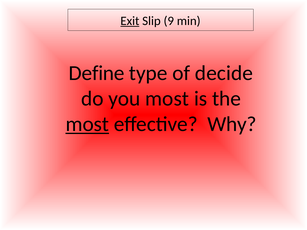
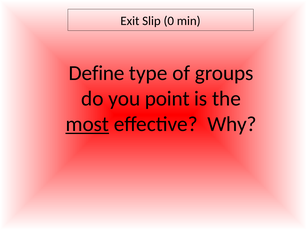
Exit underline: present -> none
9: 9 -> 0
decide: decide -> groups
you most: most -> point
